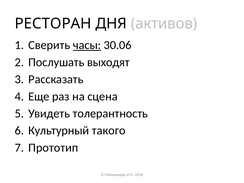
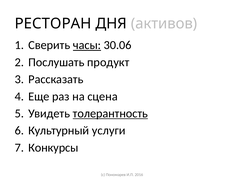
выходят: выходят -> продукт
толерантность underline: none -> present
такого: такого -> услуги
Прототип: Прототип -> Конкурсы
